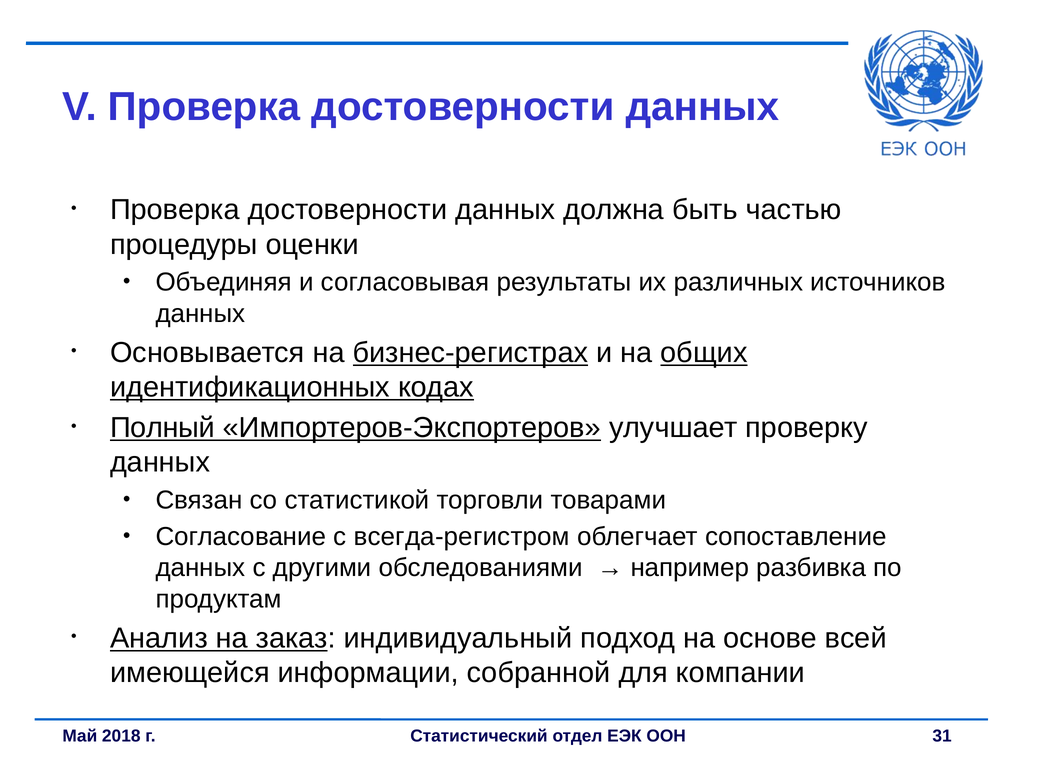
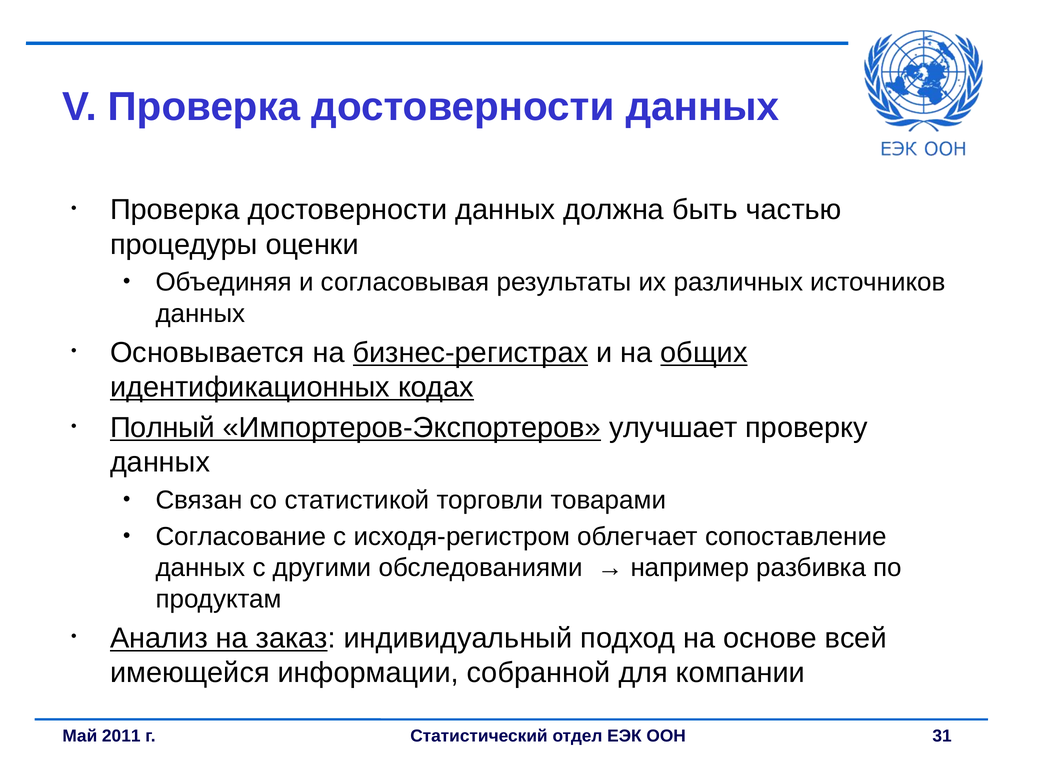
всегда-регистром: всегда-регистром -> исходя-регистром
2018: 2018 -> 2011
